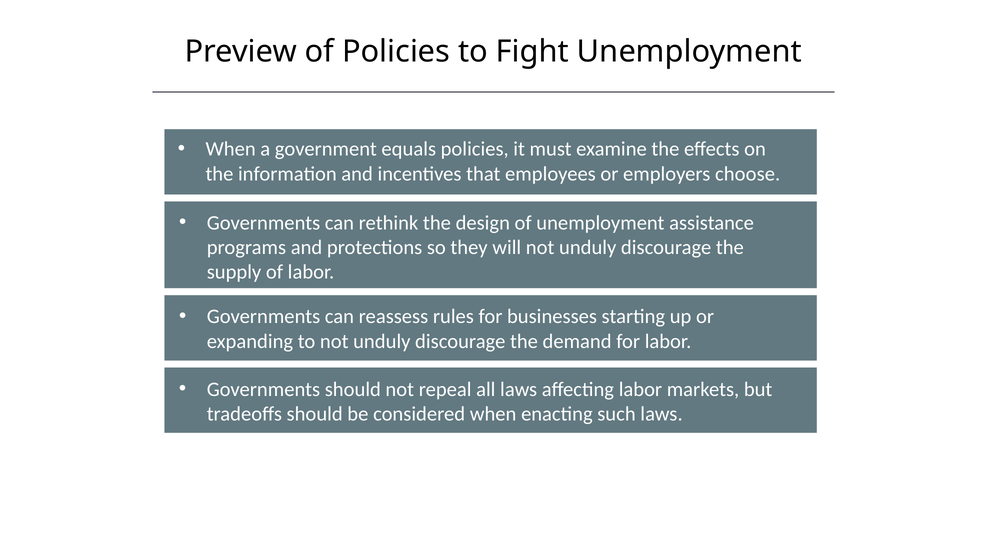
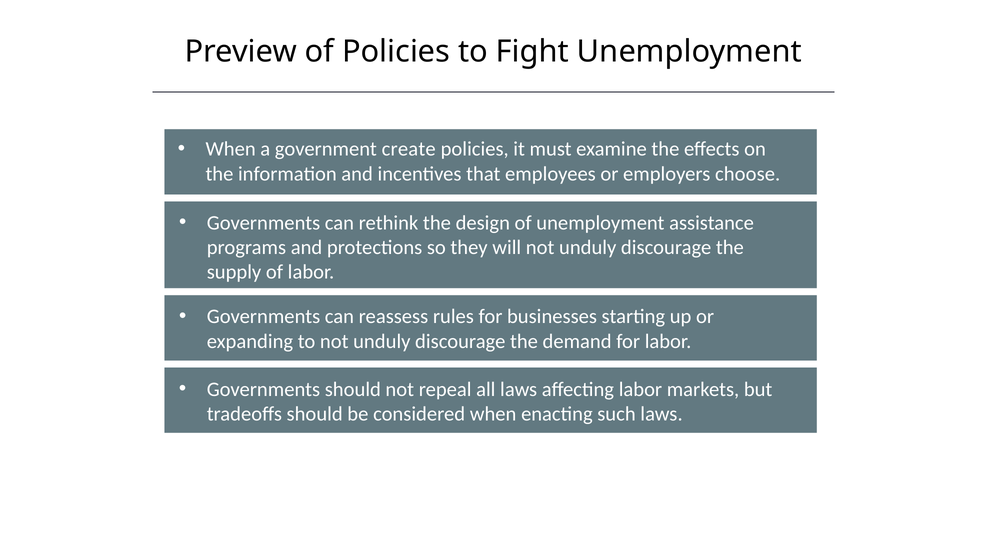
equals: equals -> create
